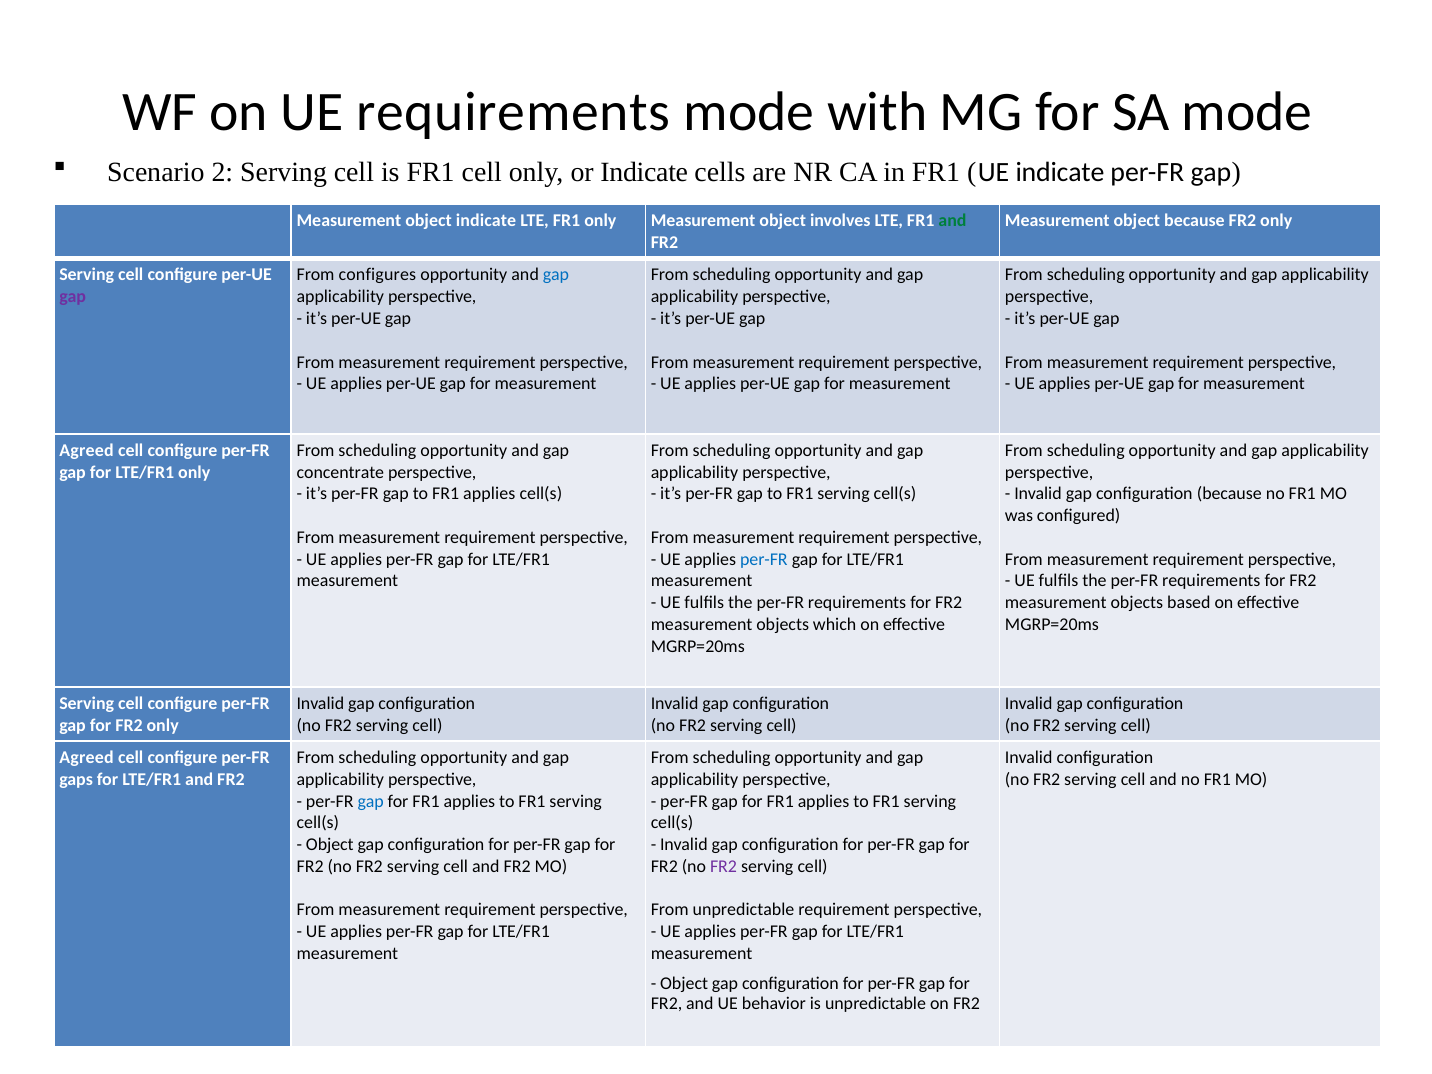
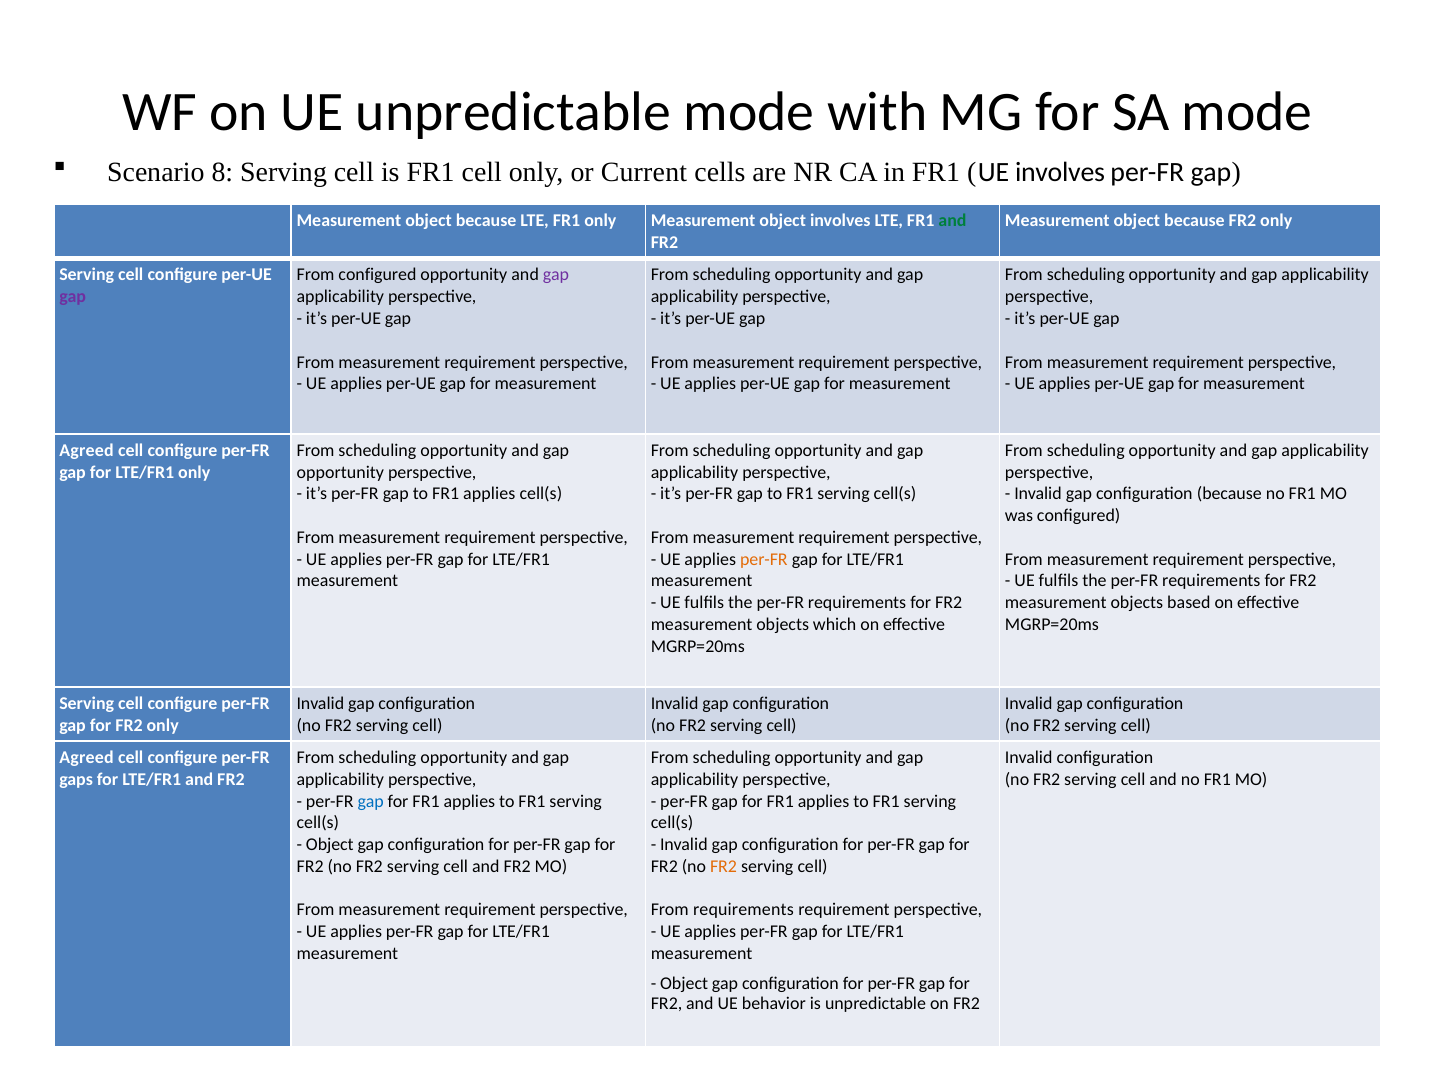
UE requirements: requirements -> unpredictable
2: 2 -> 8
or Indicate: Indicate -> Current
UE indicate: indicate -> involves
indicate at (486, 221): indicate -> because
From configures: configures -> configured
gap at (556, 275) colour: blue -> purple
concentrate at (340, 472): concentrate -> opportunity
per-FR at (764, 559) colour: blue -> orange
FR2 at (724, 867) colour: purple -> orange
From unpredictable: unpredictable -> requirements
